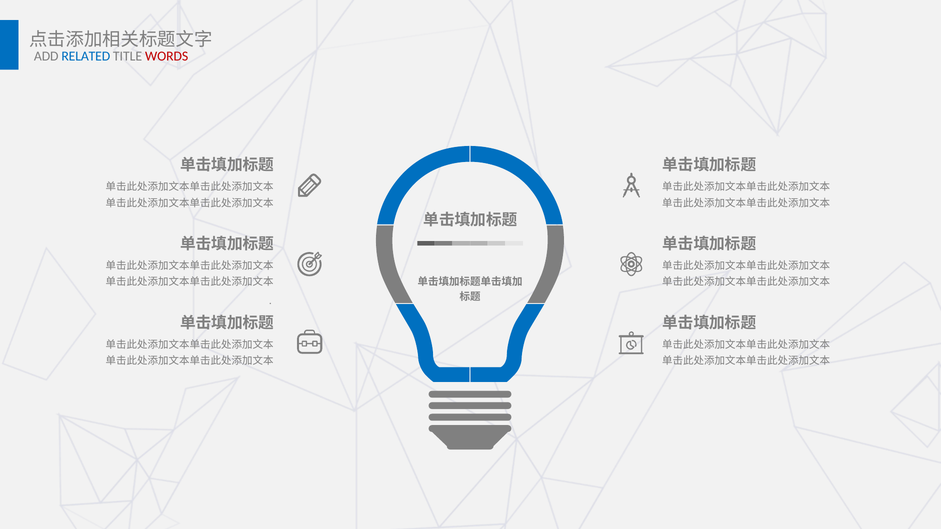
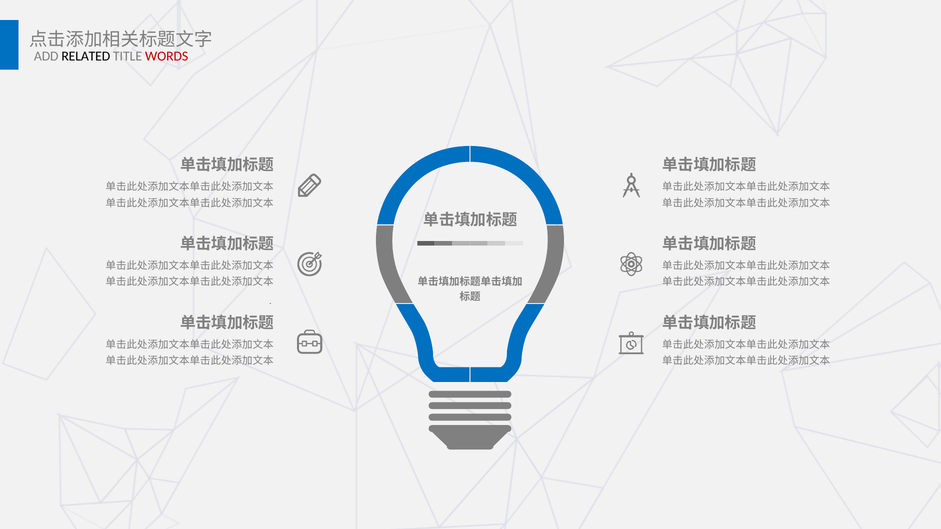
RELATED colour: blue -> black
